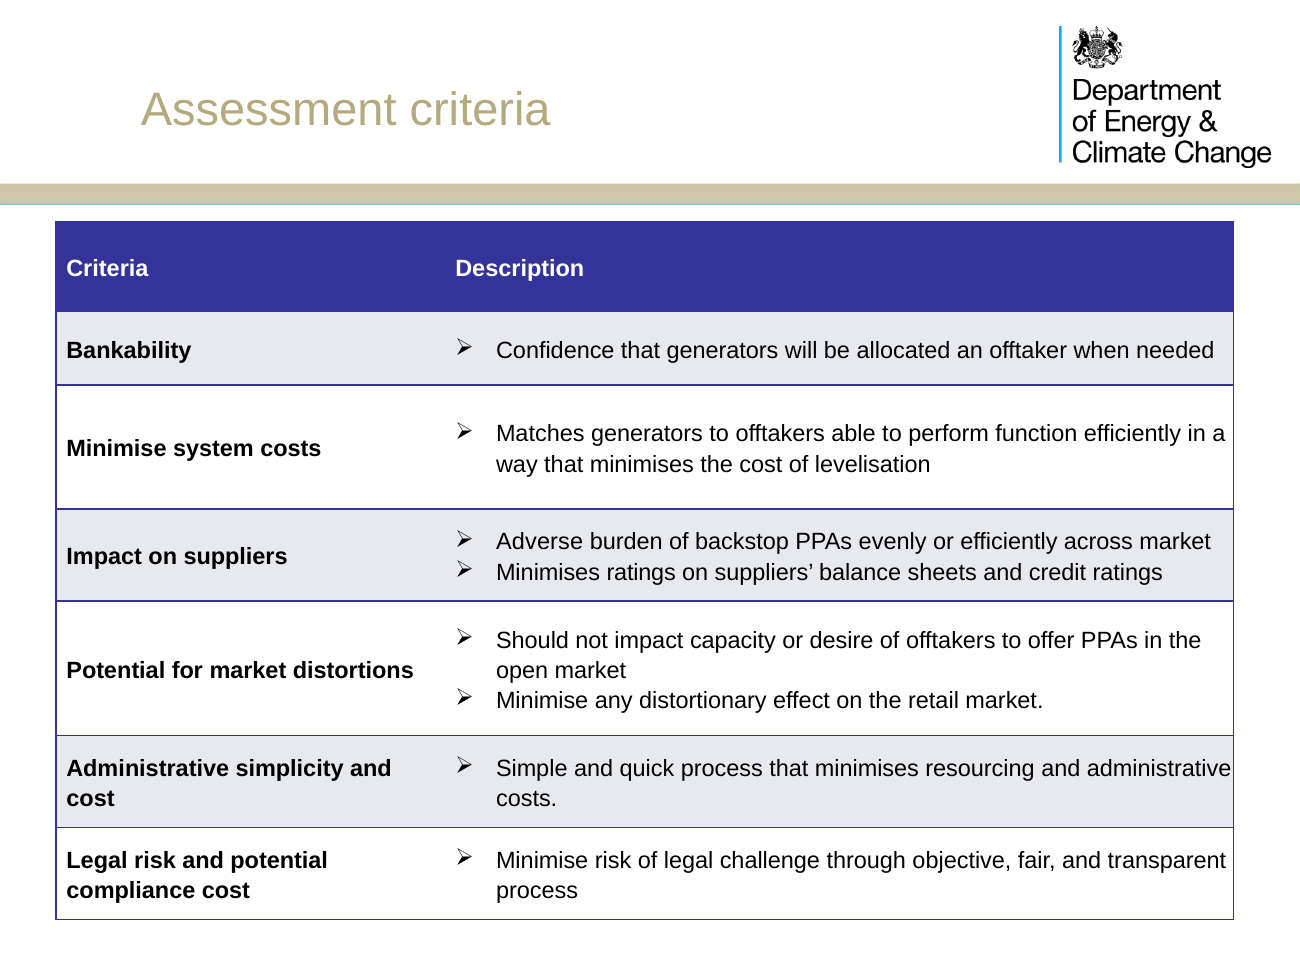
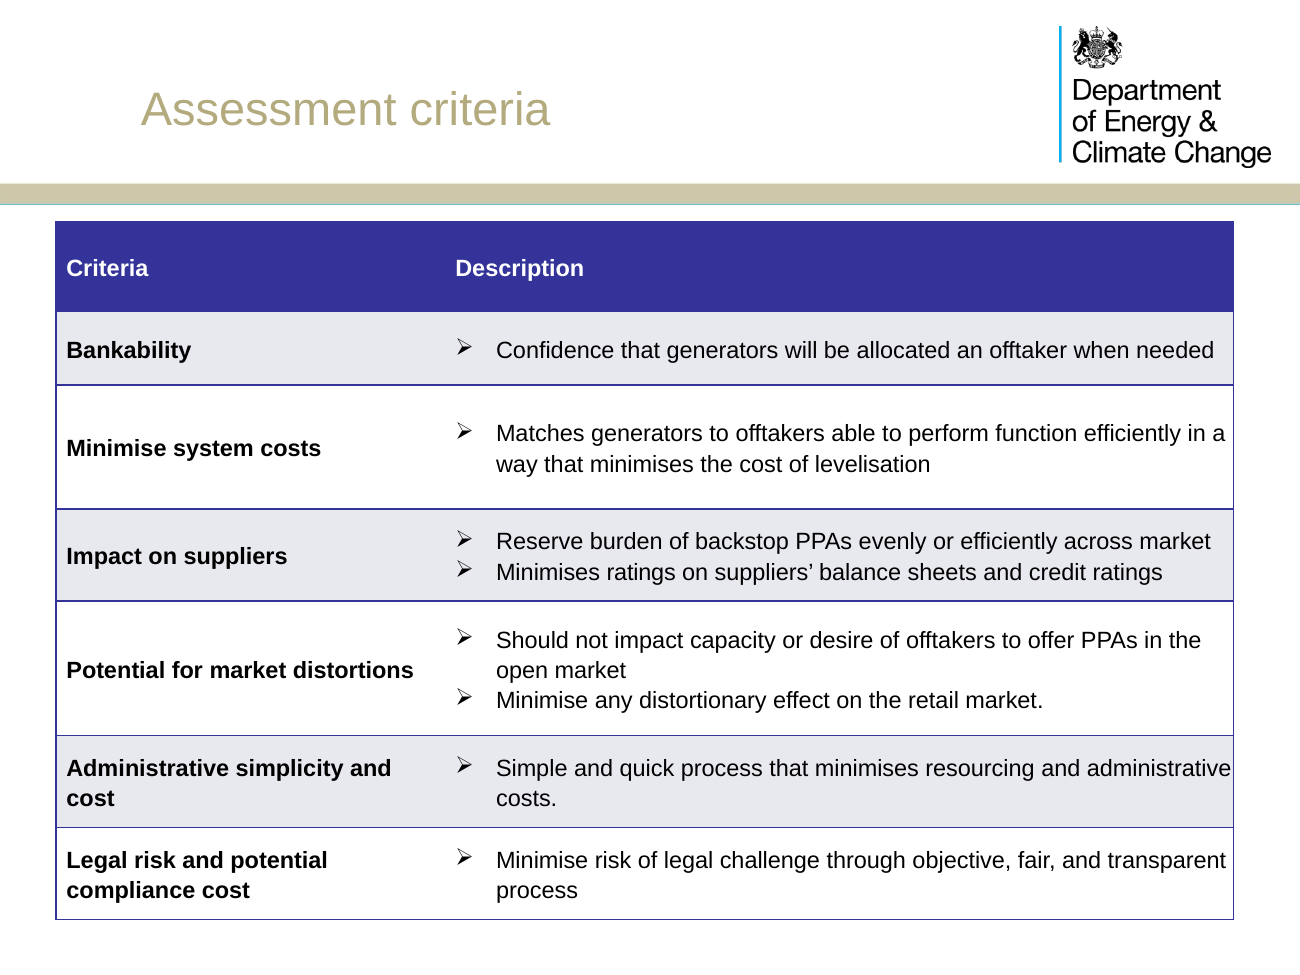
Adverse: Adverse -> Reserve
